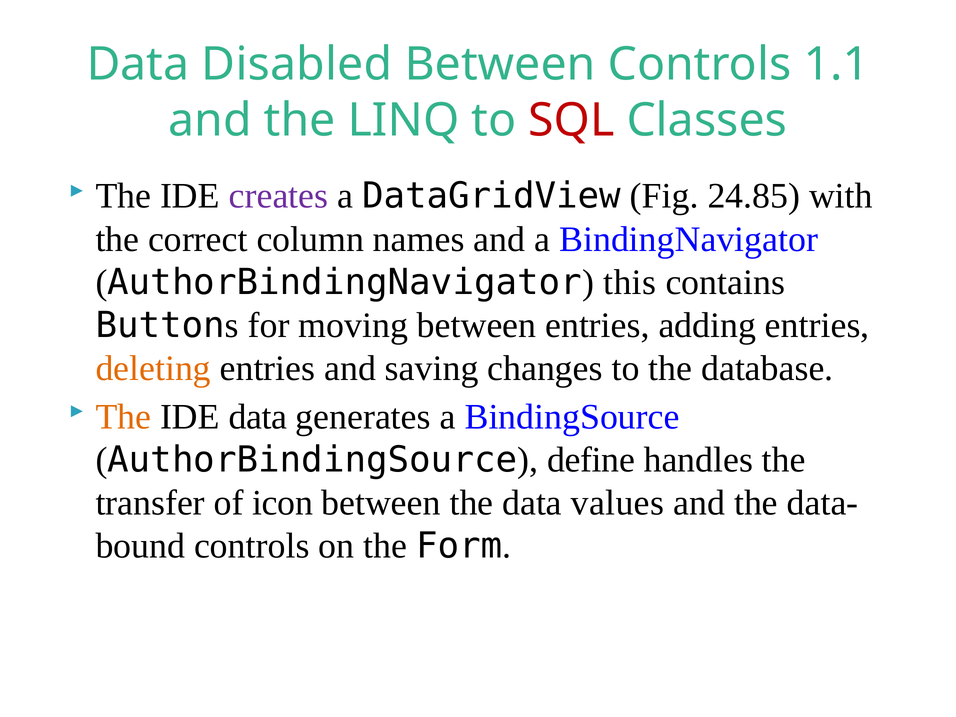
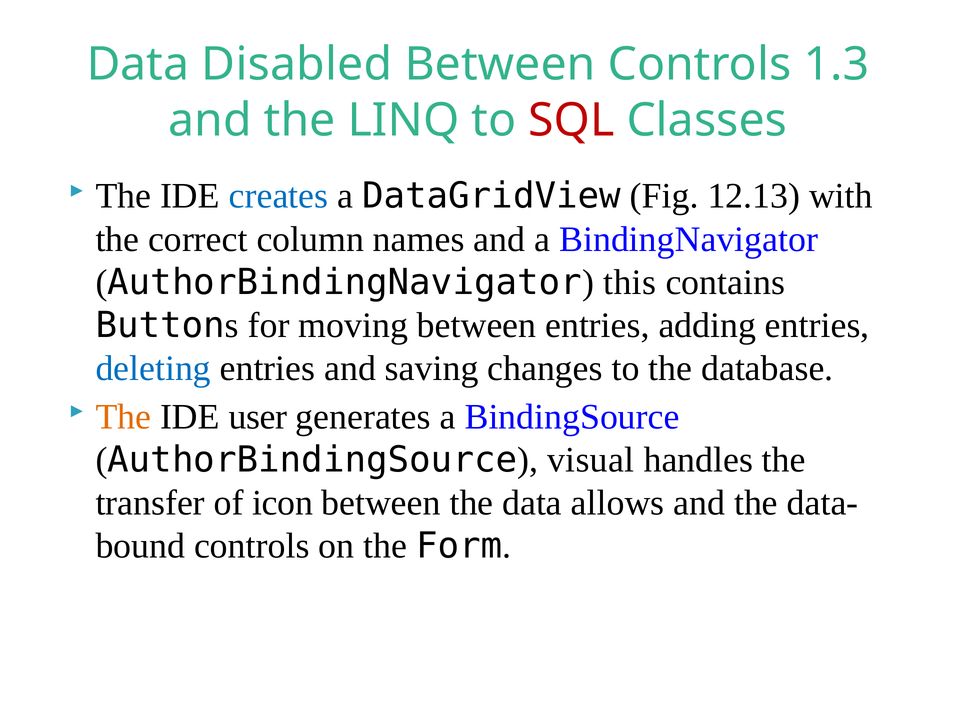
1.1: 1.1 -> 1.3
creates colour: purple -> blue
24.85: 24.85 -> 12.13
deleting colour: orange -> blue
IDE data: data -> user
define: define -> visual
values: values -> allows
